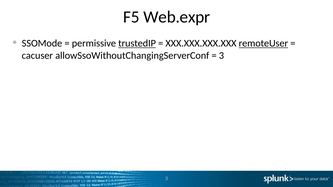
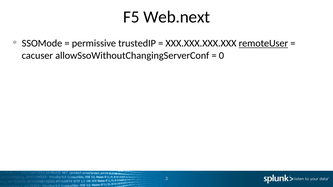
Web.expr: Web.expr -> Web.next
trustedIP underline: present -> none
3 at (221, 56): 3 -> 0
